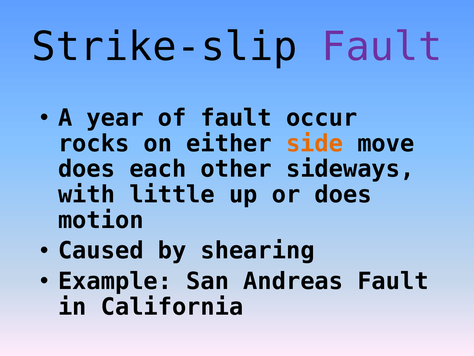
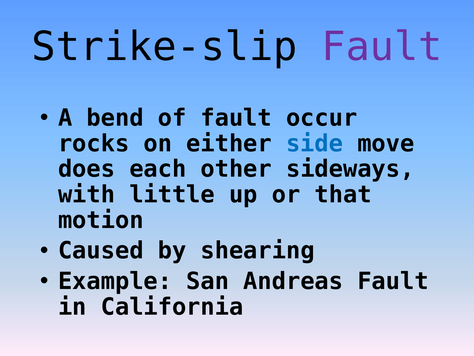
year: year -> bend
side colour: orange -> blue
or does: does -> that
